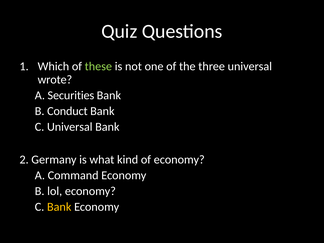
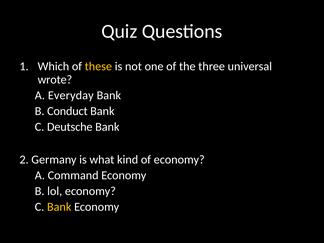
these colour: light green -> yellow
Securities: Securities -> Everyday
C Universal: Universal -> Deutsche
